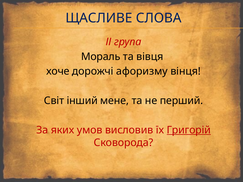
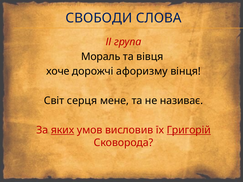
ЩАСЛИВЕ: ЩАСЛИВЕ -> СВОБОДИ
інший: інший -> серця
перший: перший -> називає
яких underline: none -> present
